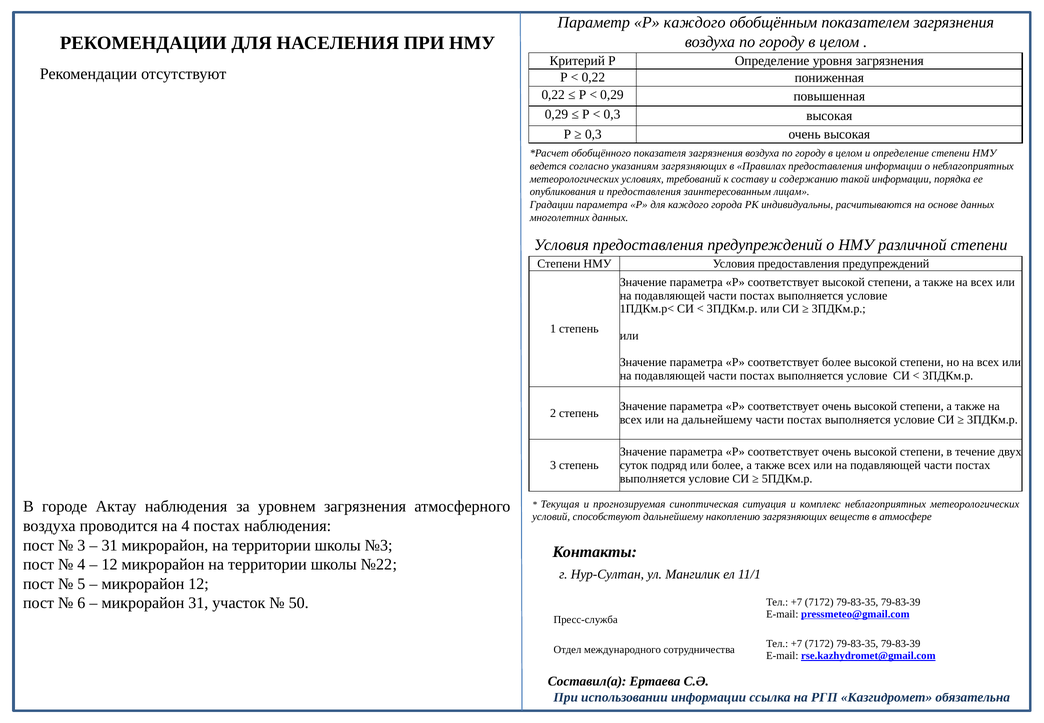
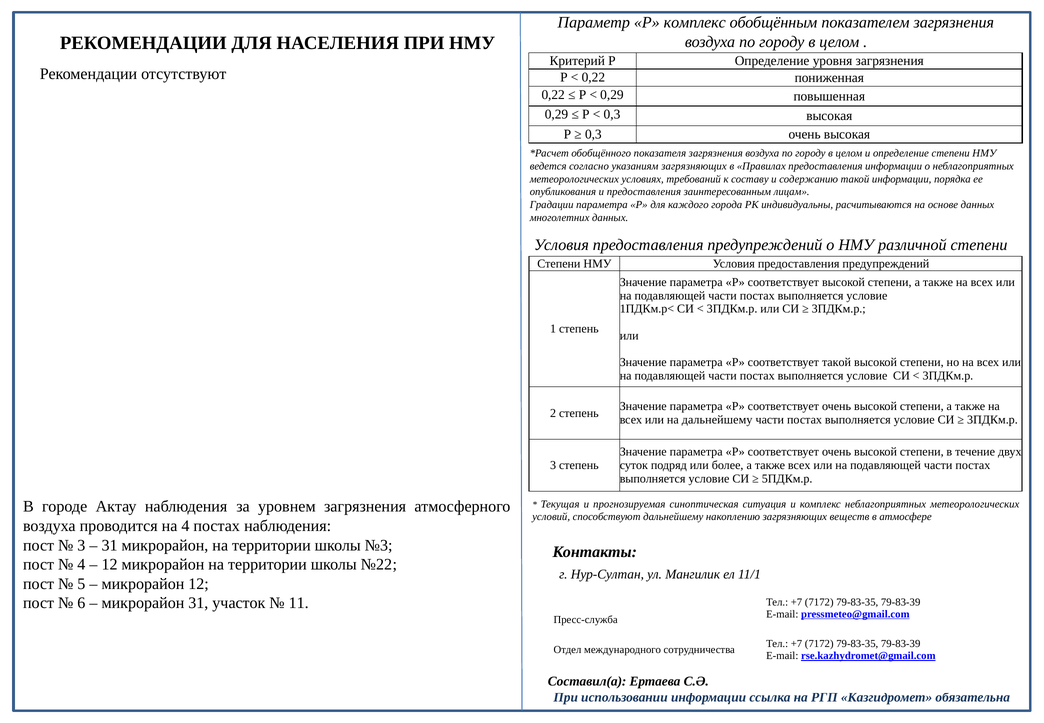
Р каждого: каждого -> комплекс
соответствует более: более -> такой
50: 50 -> 11
